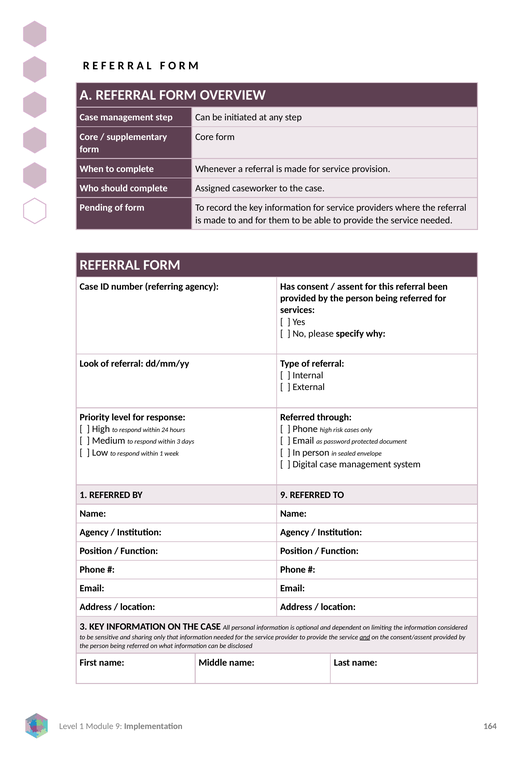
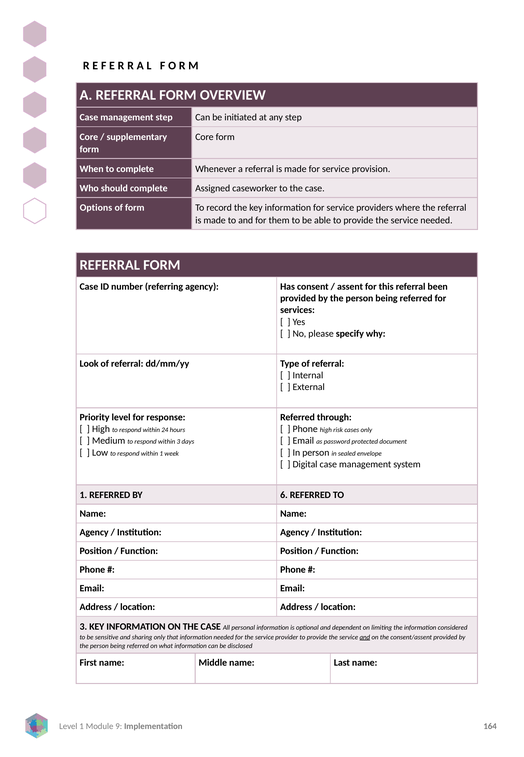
Pending: Pending -> Options
BY 9: 9 -> 6
